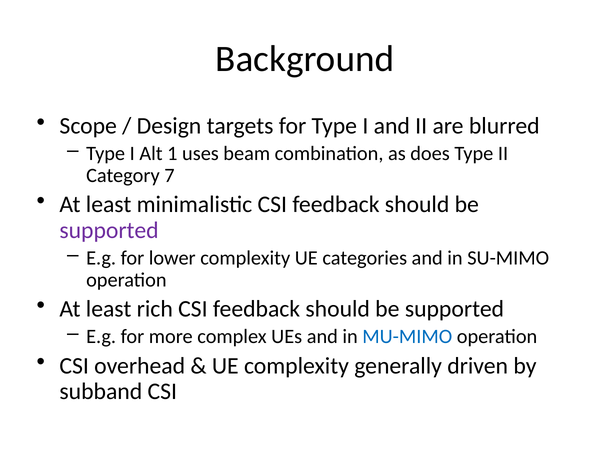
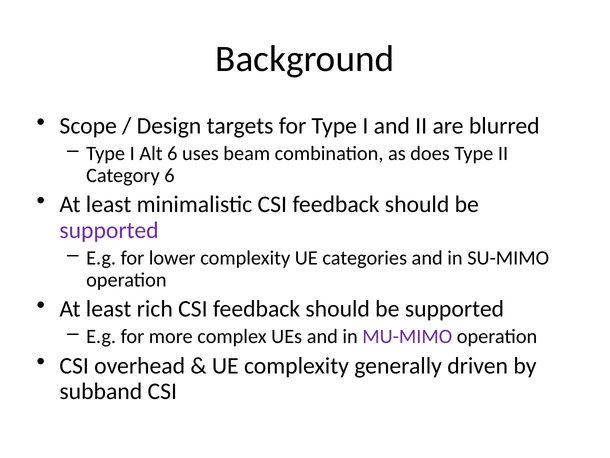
Alt 1: 1 -> 6
Category 7: 7 -> 6
MU-MIMO colour: blue -> purple
